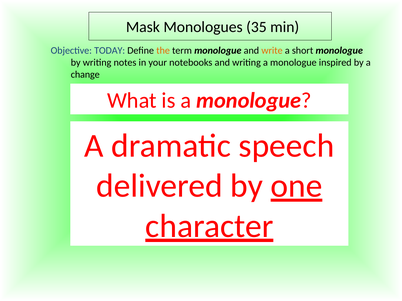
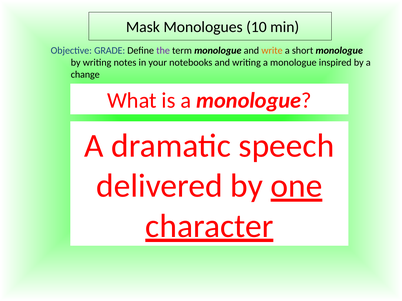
35: 35 -> 10
TODAY: TODAY -> GRADE
the colour: orange -> purple
